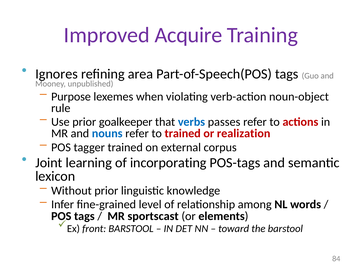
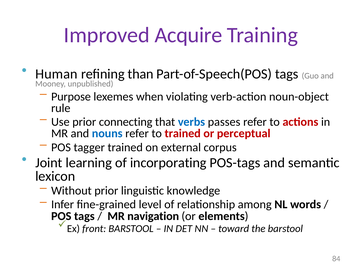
Ignores: Ignores -> Human
area: area -> than
goalkeeper: goalkeeper -> connecting
realization: realization -> perceptual
sportscast: sportscast -> navigation
